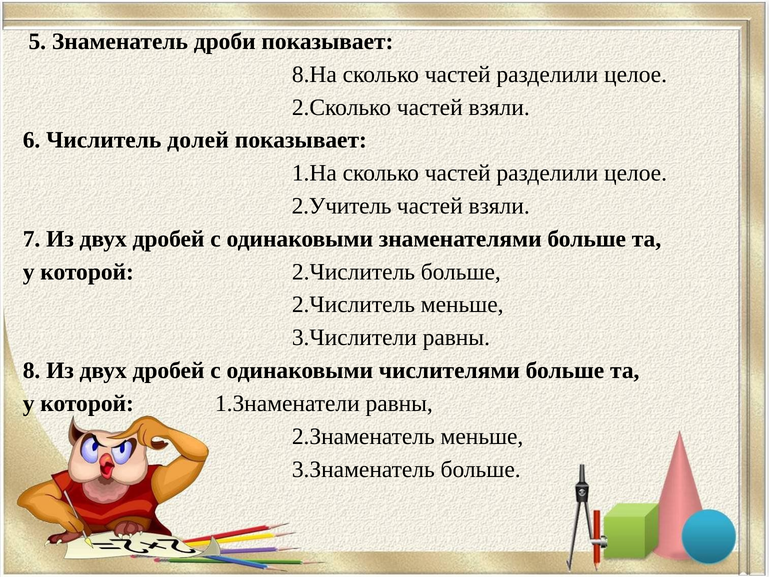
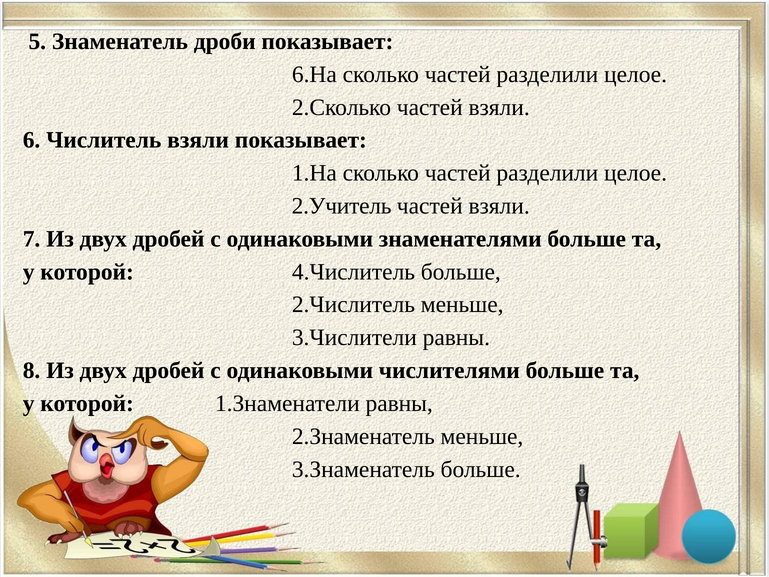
8.На: 8.На -> 6.На
Числитель долей: долей -> взяли
которой 2.Числитель: 2.Числитель -> 4.Числитель
